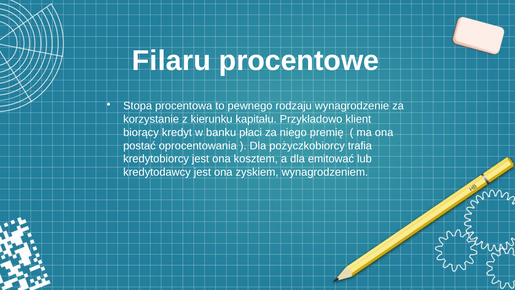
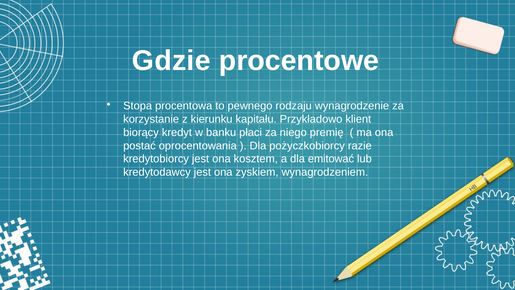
Filaru: Filaru -> Gdzie
trafia: trafia -> razie
